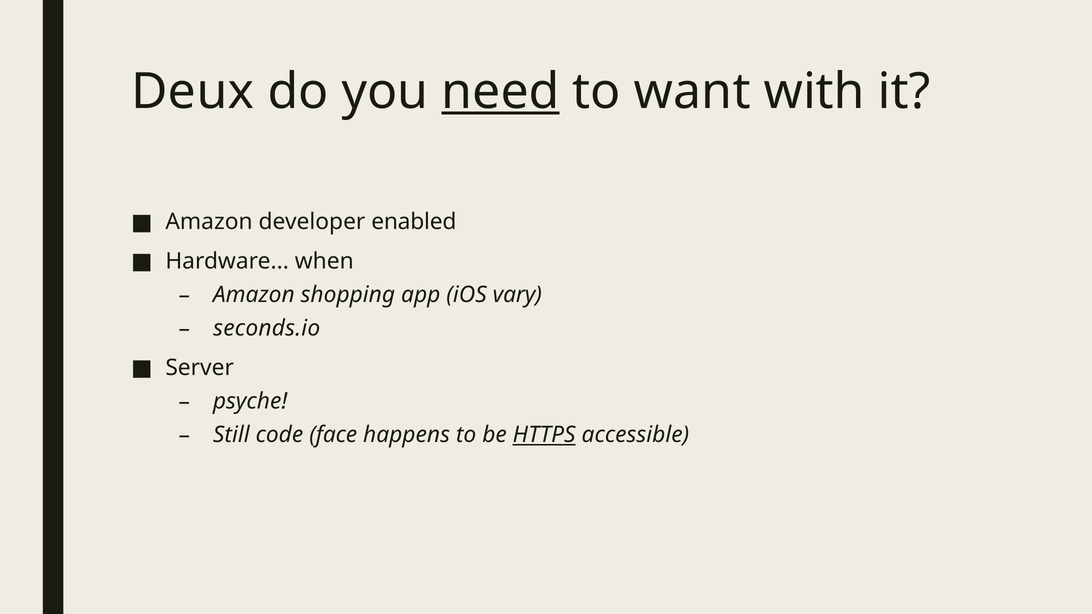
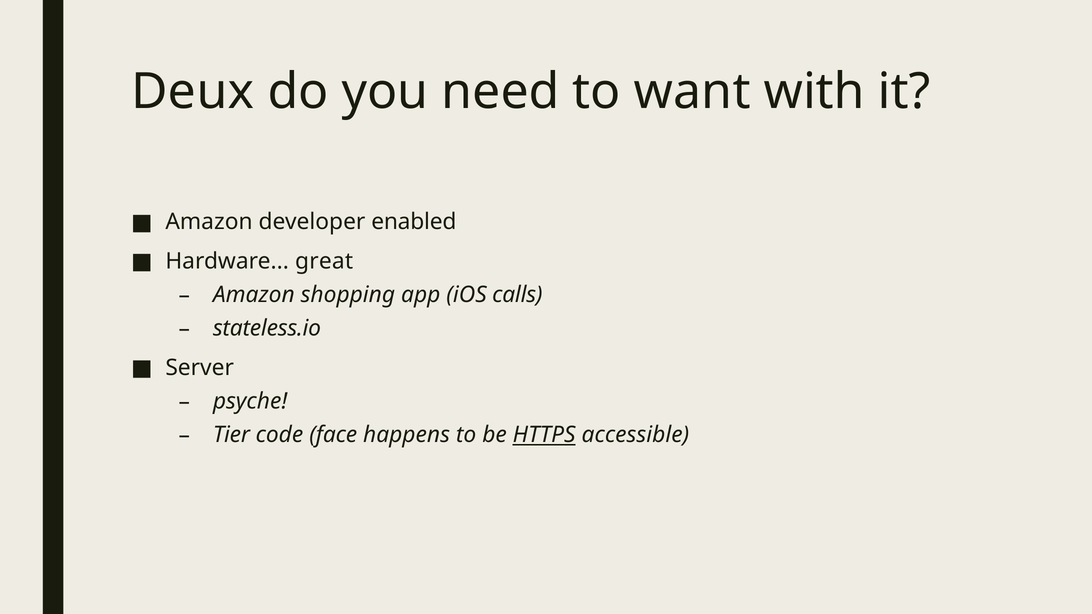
need underline: present -> none
when: when -> great
vary: vary -> calls
seconds.io: seconds.io -> stateless.io
Still: Still -> Tier
